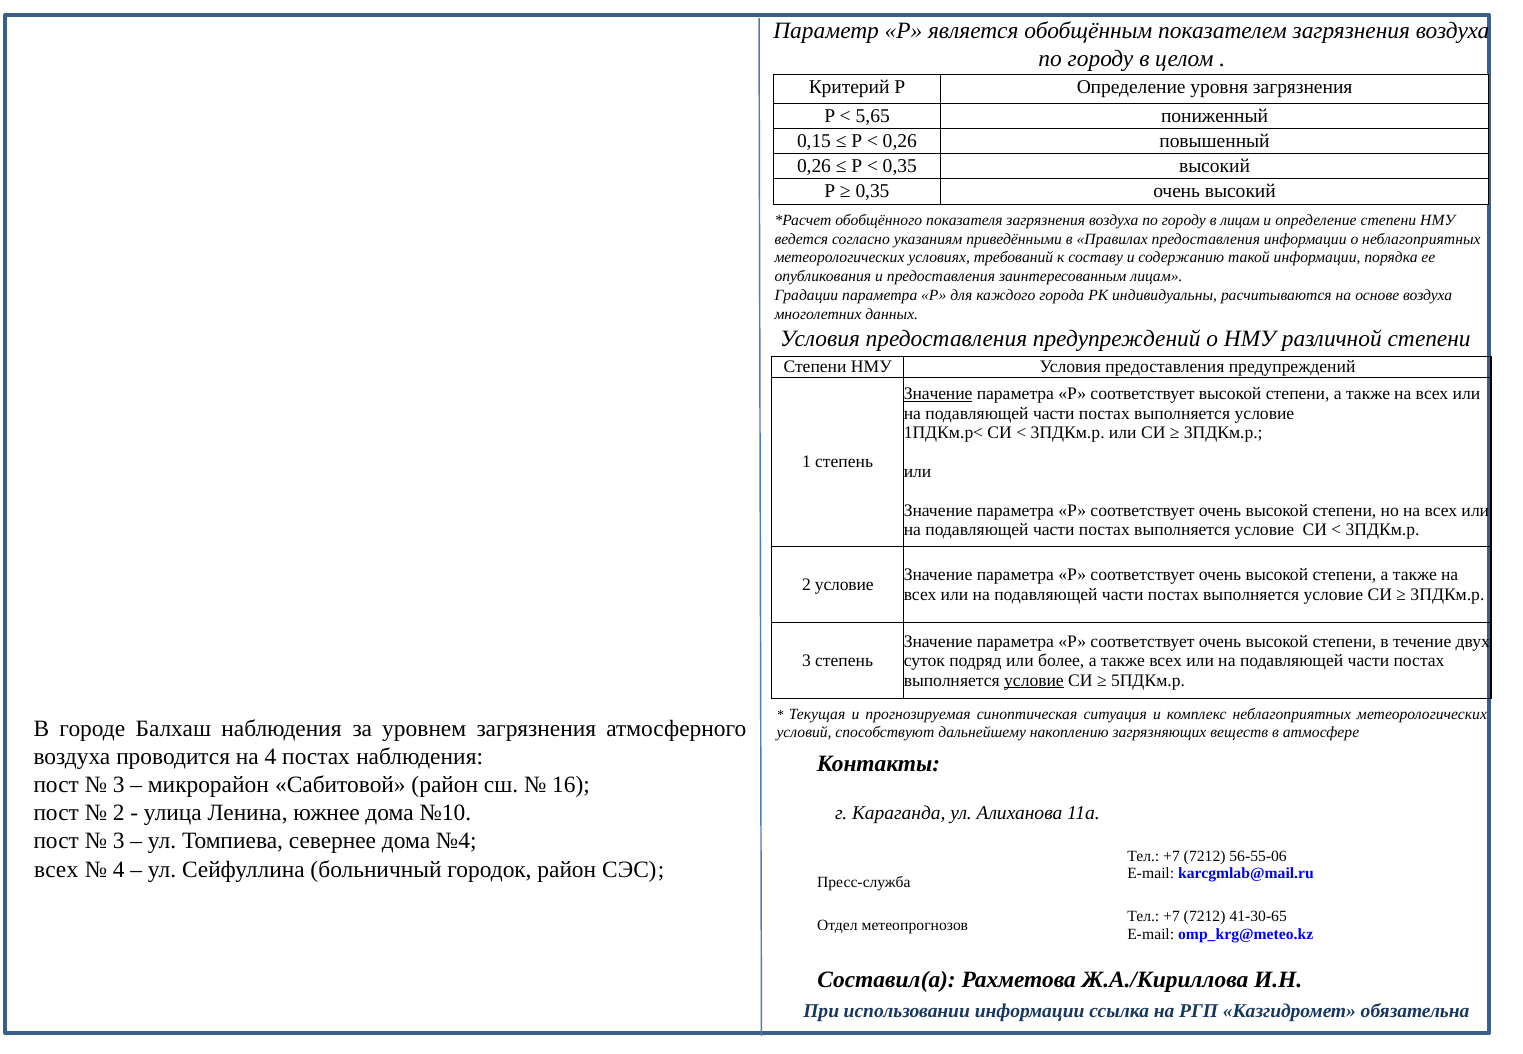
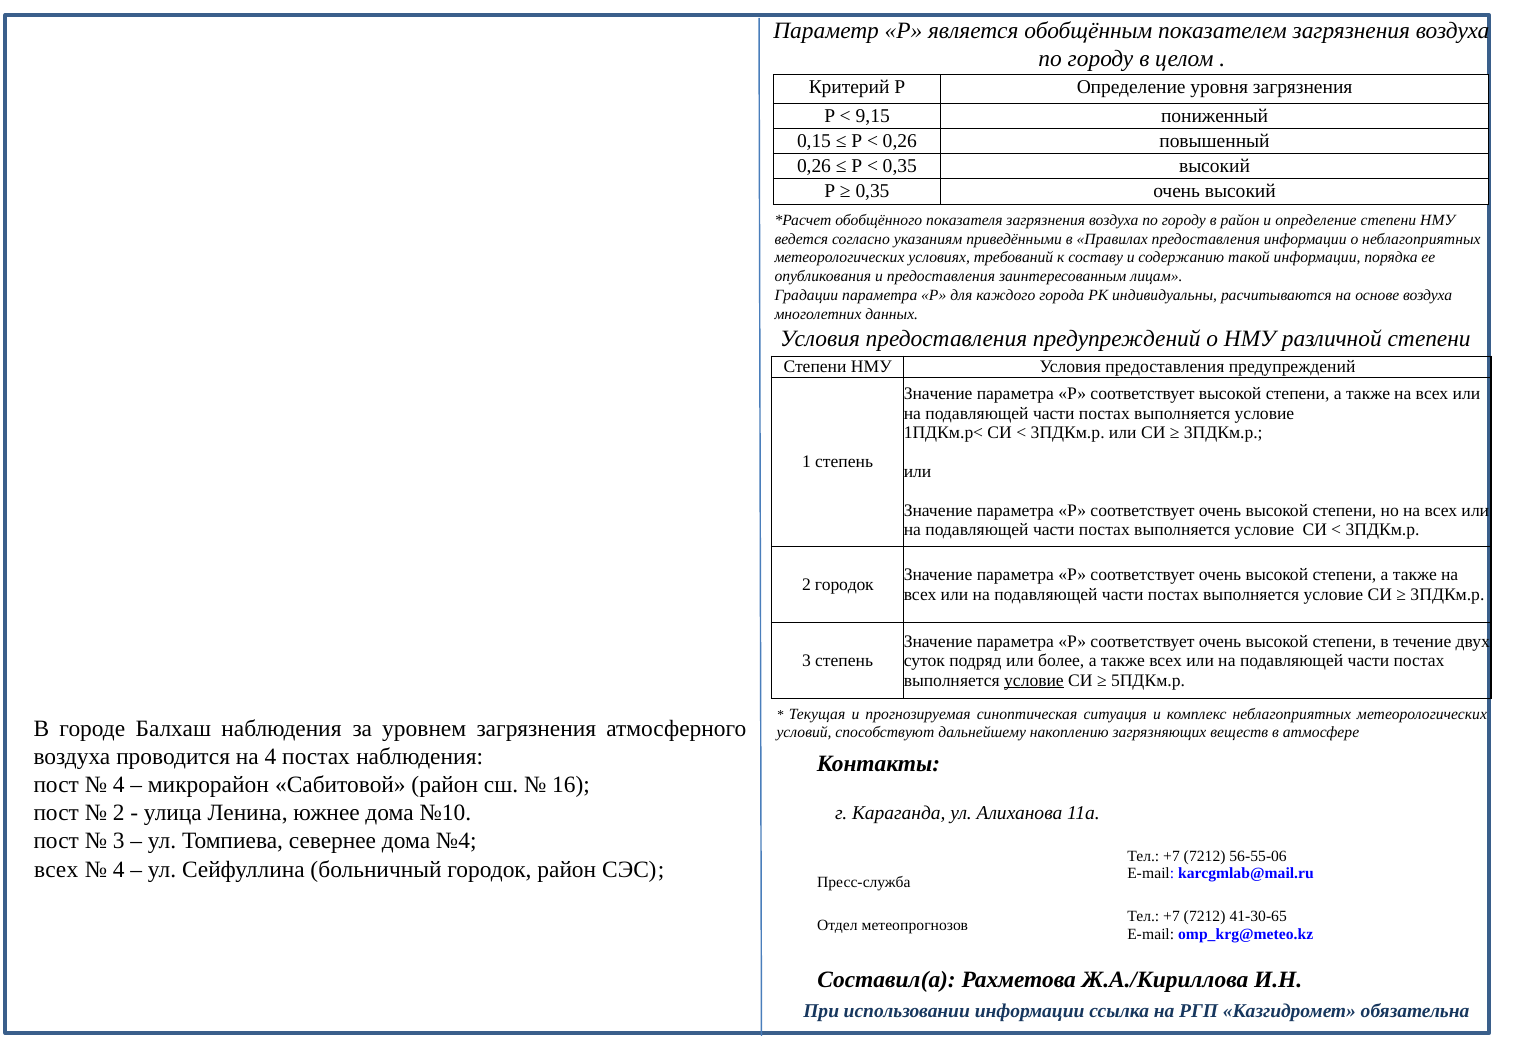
5,65: 5,65 -> 9,15
в лицам: лицам -> район
Значение at (938, 394) underline: present -> none
2 условие: условие -> городок
3 at (119, 785): 3 -> 4
